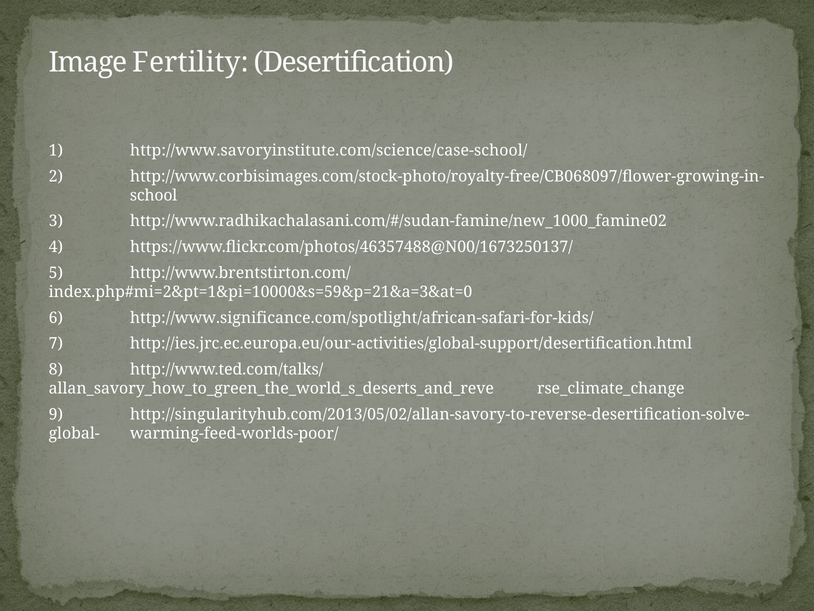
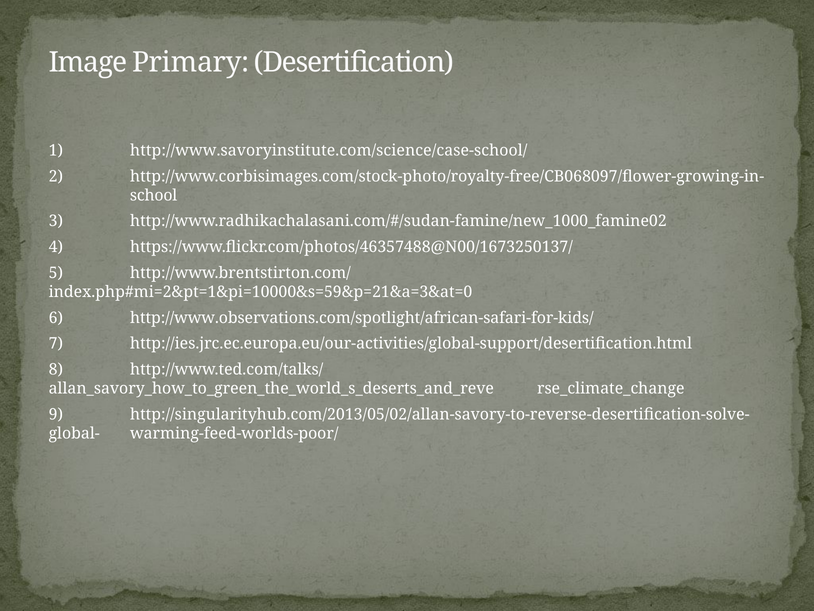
Fertility: Fertility -> Primary
http://www.significance.com/spotlight/african-safari-for-kids/: http://www.significance.com/spotlight/african-safari-for-kids/ -> http://www.observations.com/spotlight/african-safari-for-kids/
